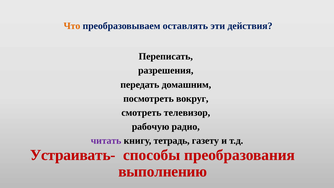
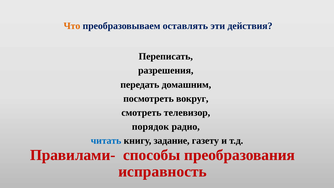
рабочую: рабочую -> порядок
читать colour: purple -> blue
тетрадь: тетрадь -> задание
Устраивать-: Устраивать- -> Правилами-
выполнению: выполнению -> исправность
